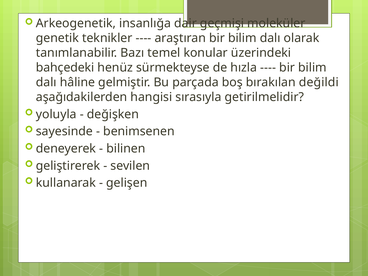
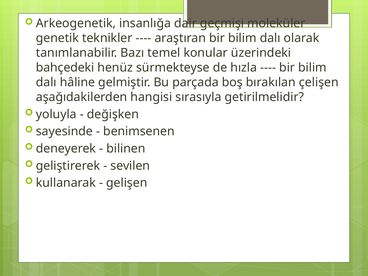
değildi: değildi -> çelişen
